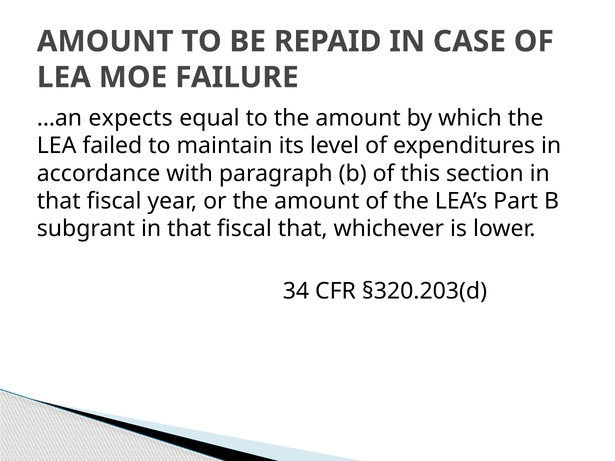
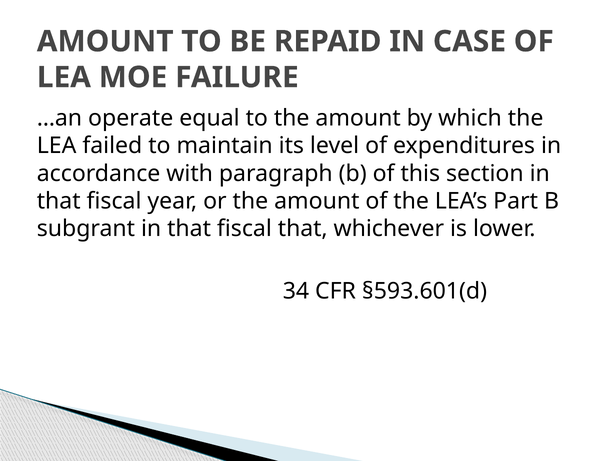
expects: expects -> operate
§320.203(d: §320.203(d -> §593.601(d
